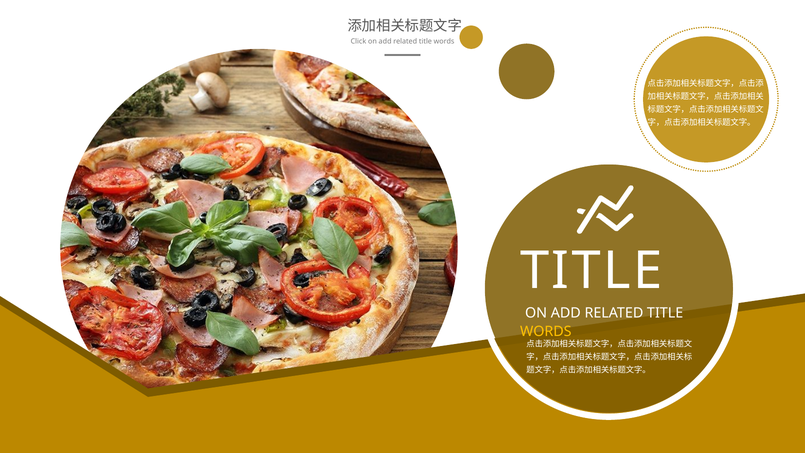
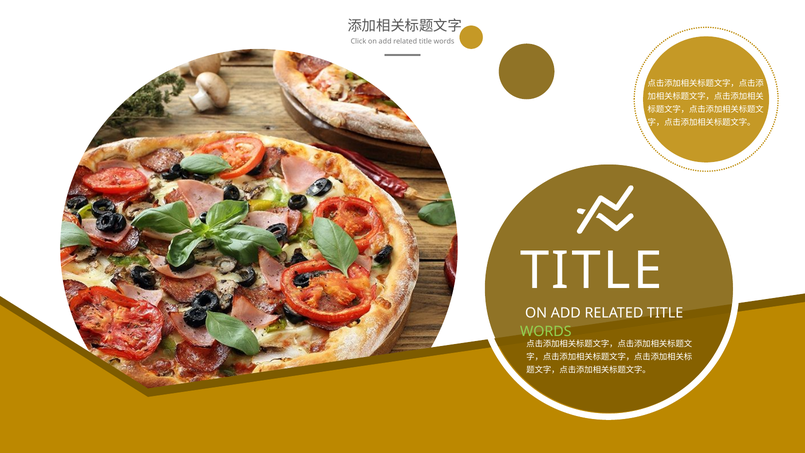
WORDS at (546, 331) colour: yellow -> light green
